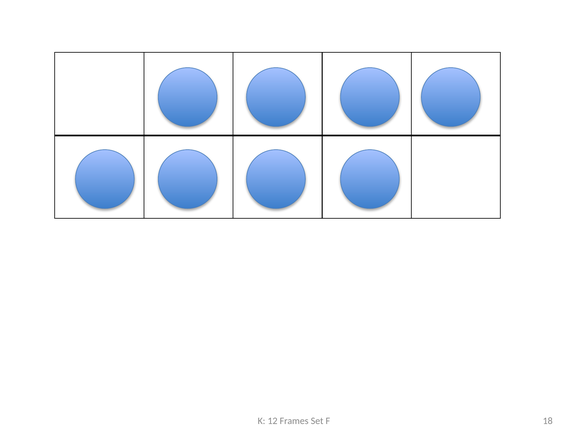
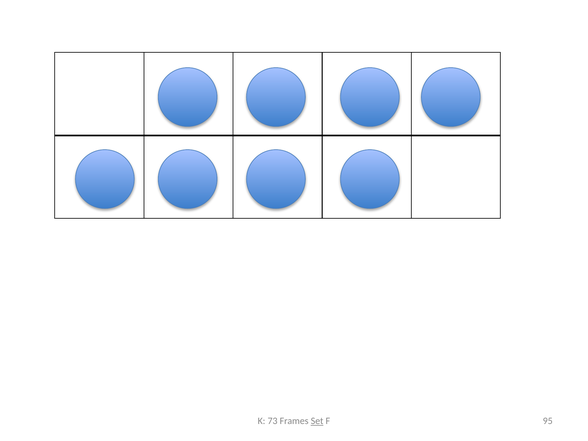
12: 12 -> 73
Set underline: none -> present
18: 18 -> 95
